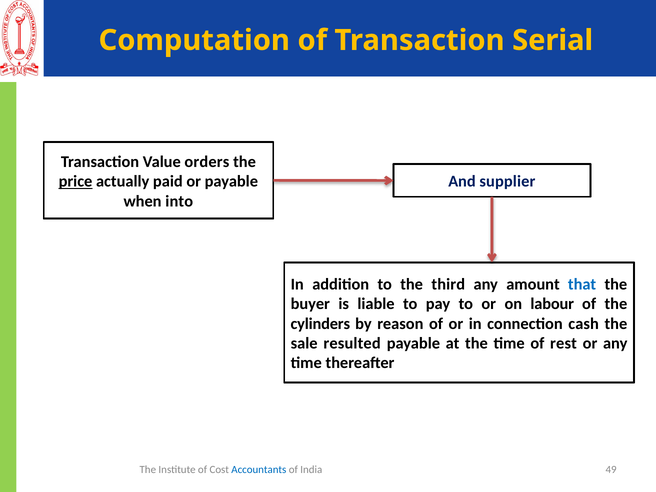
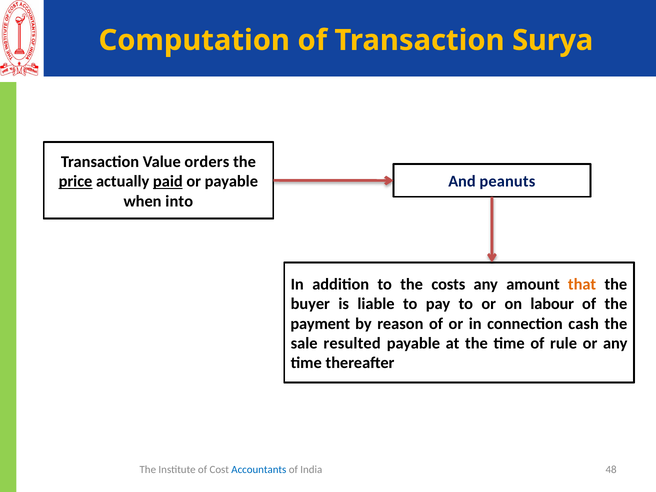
Serial: Serial -> Surya
paid underline: none -> present
supplier: supplier -> peanuts
third: third -> costs
that colour: blue -> orange
cylinders: cylinders -> payment
rest: rest -> rule
49: 49 -> 48
